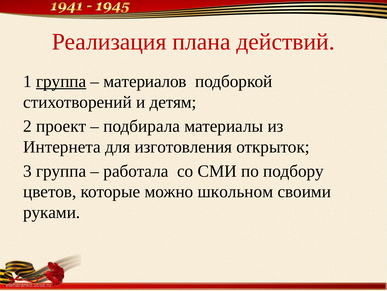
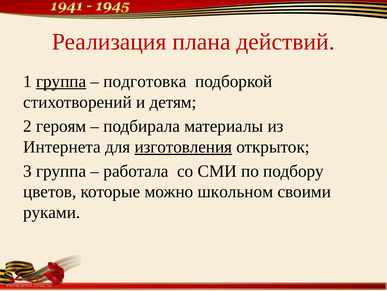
материалов: материалов -> подготовка
проект: проект -> героям
изготовления underline: none -> present
